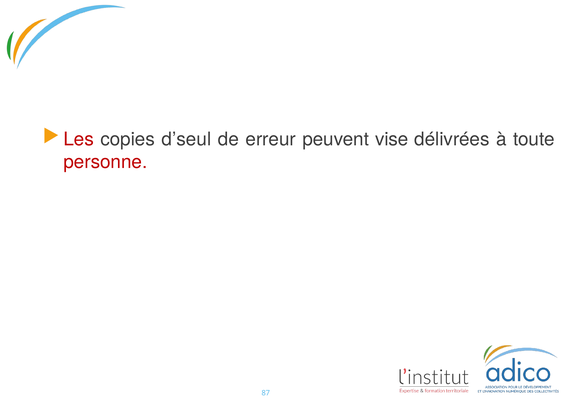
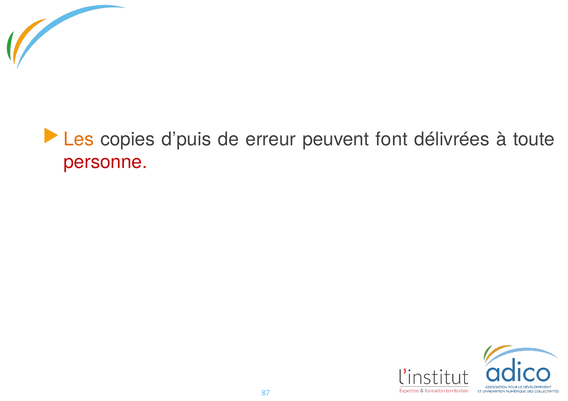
Les colour: red -> orange
d’seul: d’seul -> d’puis
vise: vise -> font
